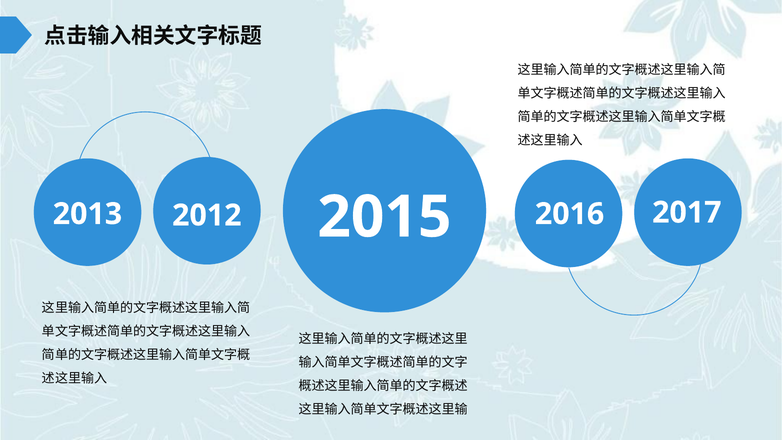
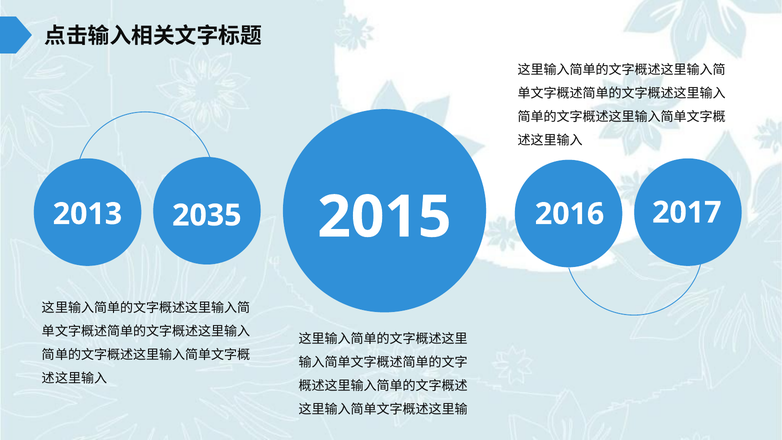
2012: 2012 -> 2035
